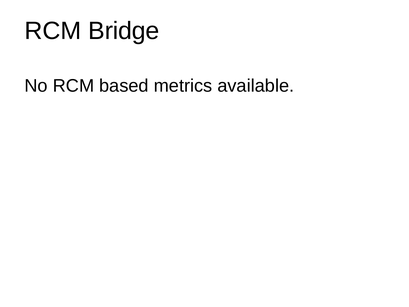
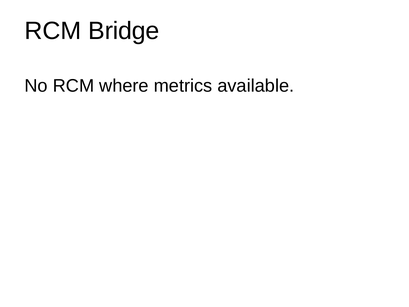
based: based -> where
